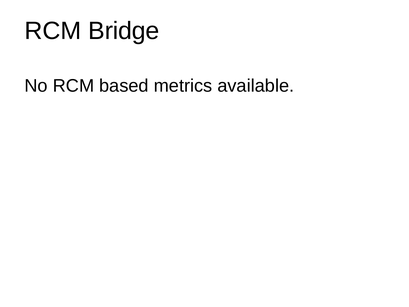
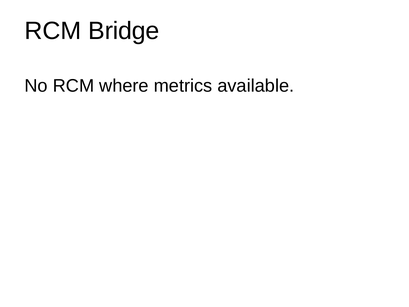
based: based -> where
